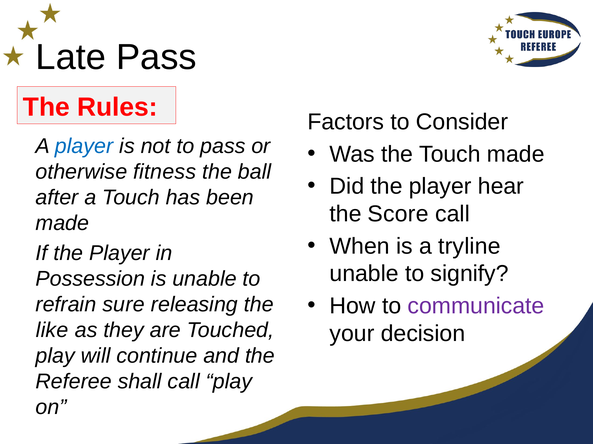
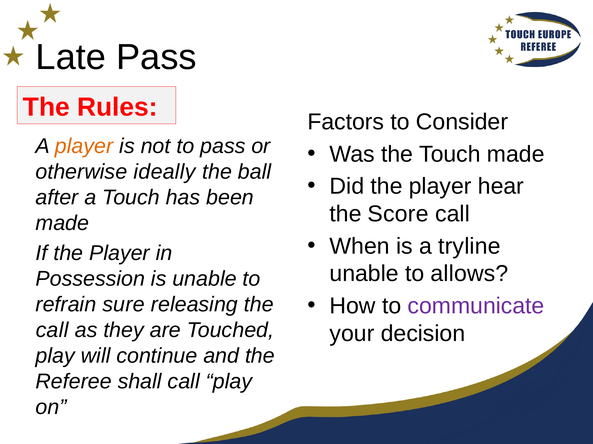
player at (84, 146) colour: blue -> orange
fitness: fitness -> ideally
signify: signify -> allows
like at (52, 331): like -> call
